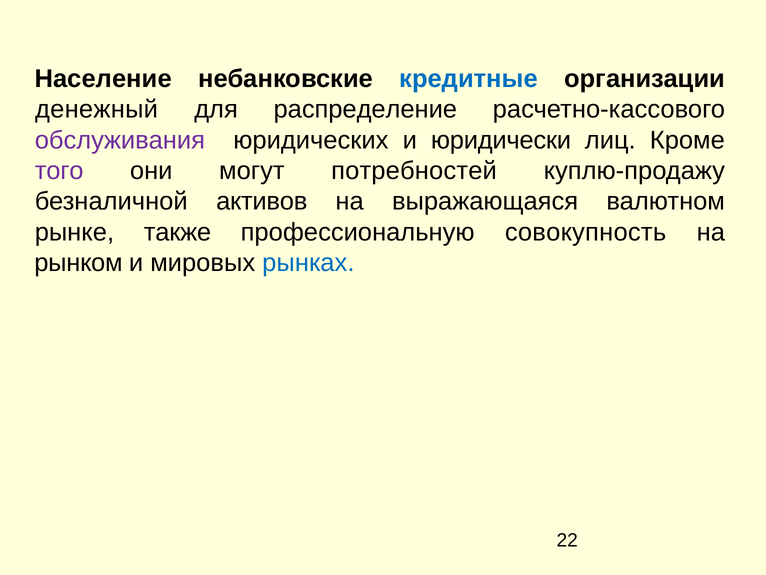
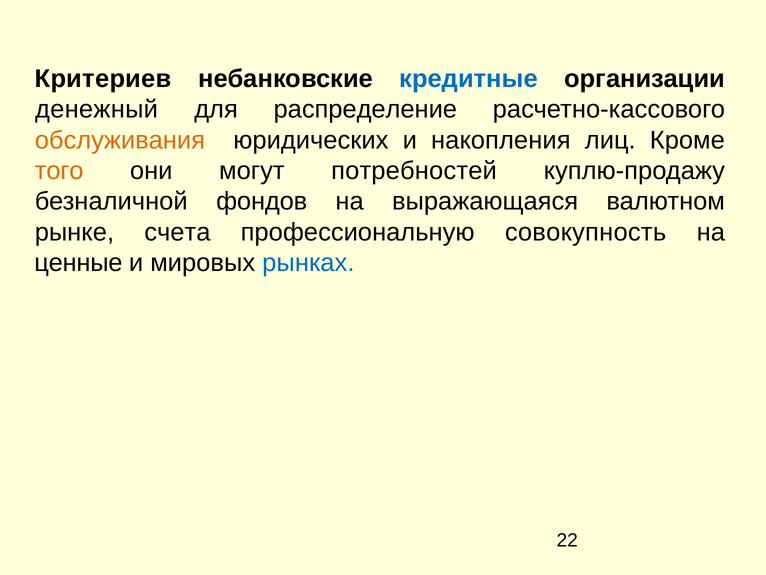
Население: Население -> Критериев
обслуживания colour: purple -> orange
юридически: юридически -> накопления
того colour: purple -> orange
активов: активов -> фондов
также: также -> счета
рынком: рынком -> ценные
